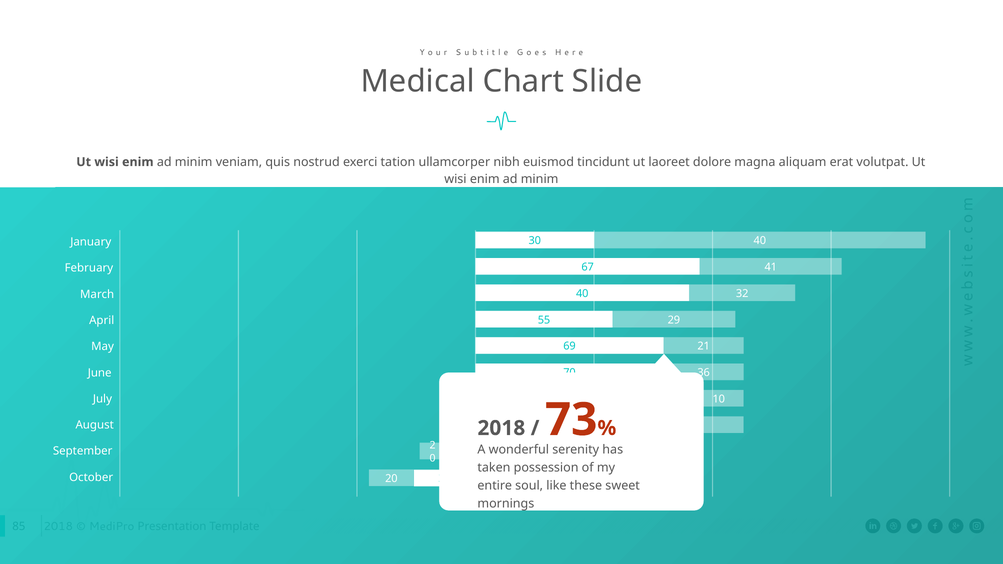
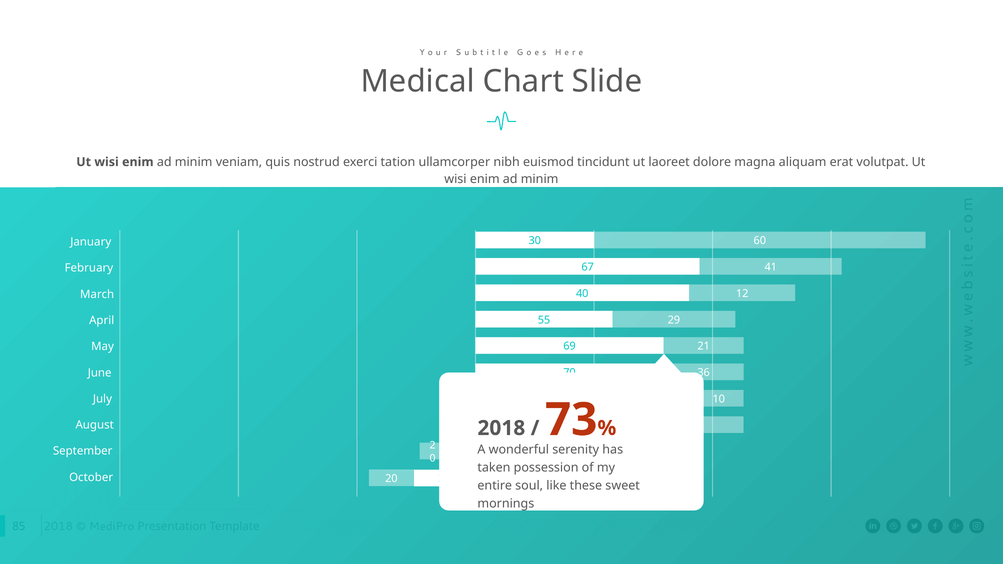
30 40: 40 -> 60
32: 32 -> 12
